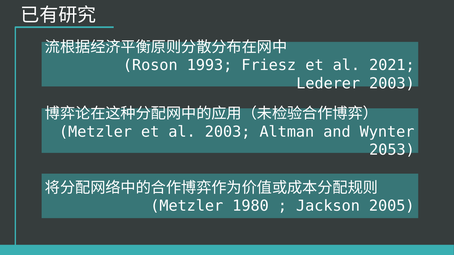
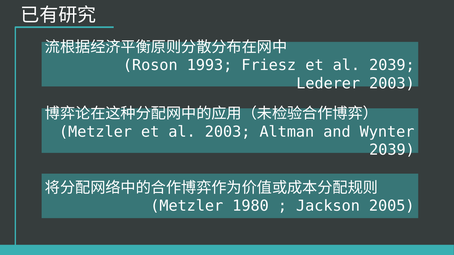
al 2021: 2021 -> 2039
2053 at (392, 150): 2053 -> 2039
